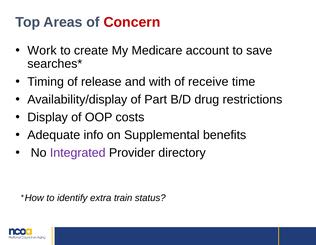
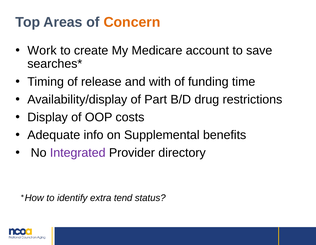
Concern colour: red -> orange
receive: receive -> funding
train: train -> tend
